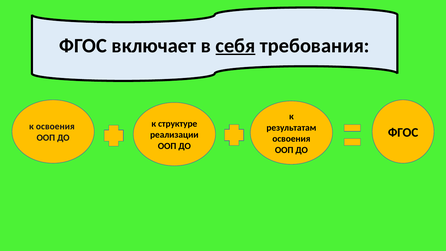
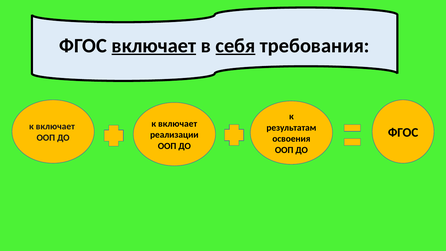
включает at (154, 46) underline: none -> present
структуре at (178, 124): структуре -> включает
освоения at (55, 127): освоения -> включает
